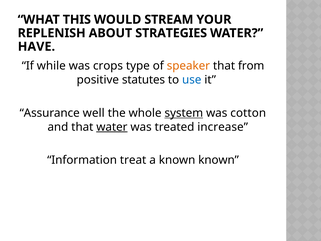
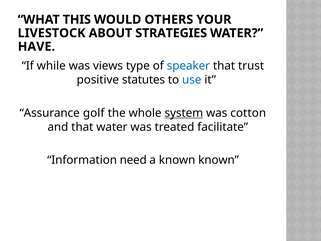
STREAM: STREAM -> OTHERS
REPLENISH: REPLENISH -> LIVESTOCK
crops: crops -> views
speaker colour: orange -> blue
from: from -> trust
well: well -> golf
water at (112, 127) underline: present -> none
increase: increase -> facilitate
treat: treat -> need
